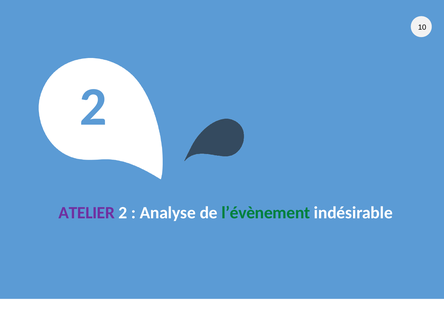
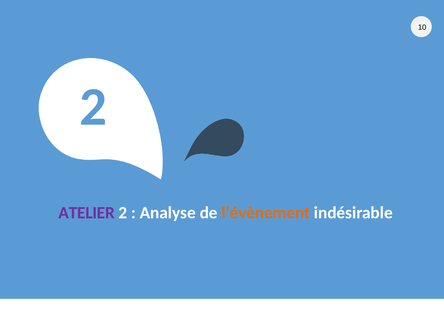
l’évènement colour: green -> orange
